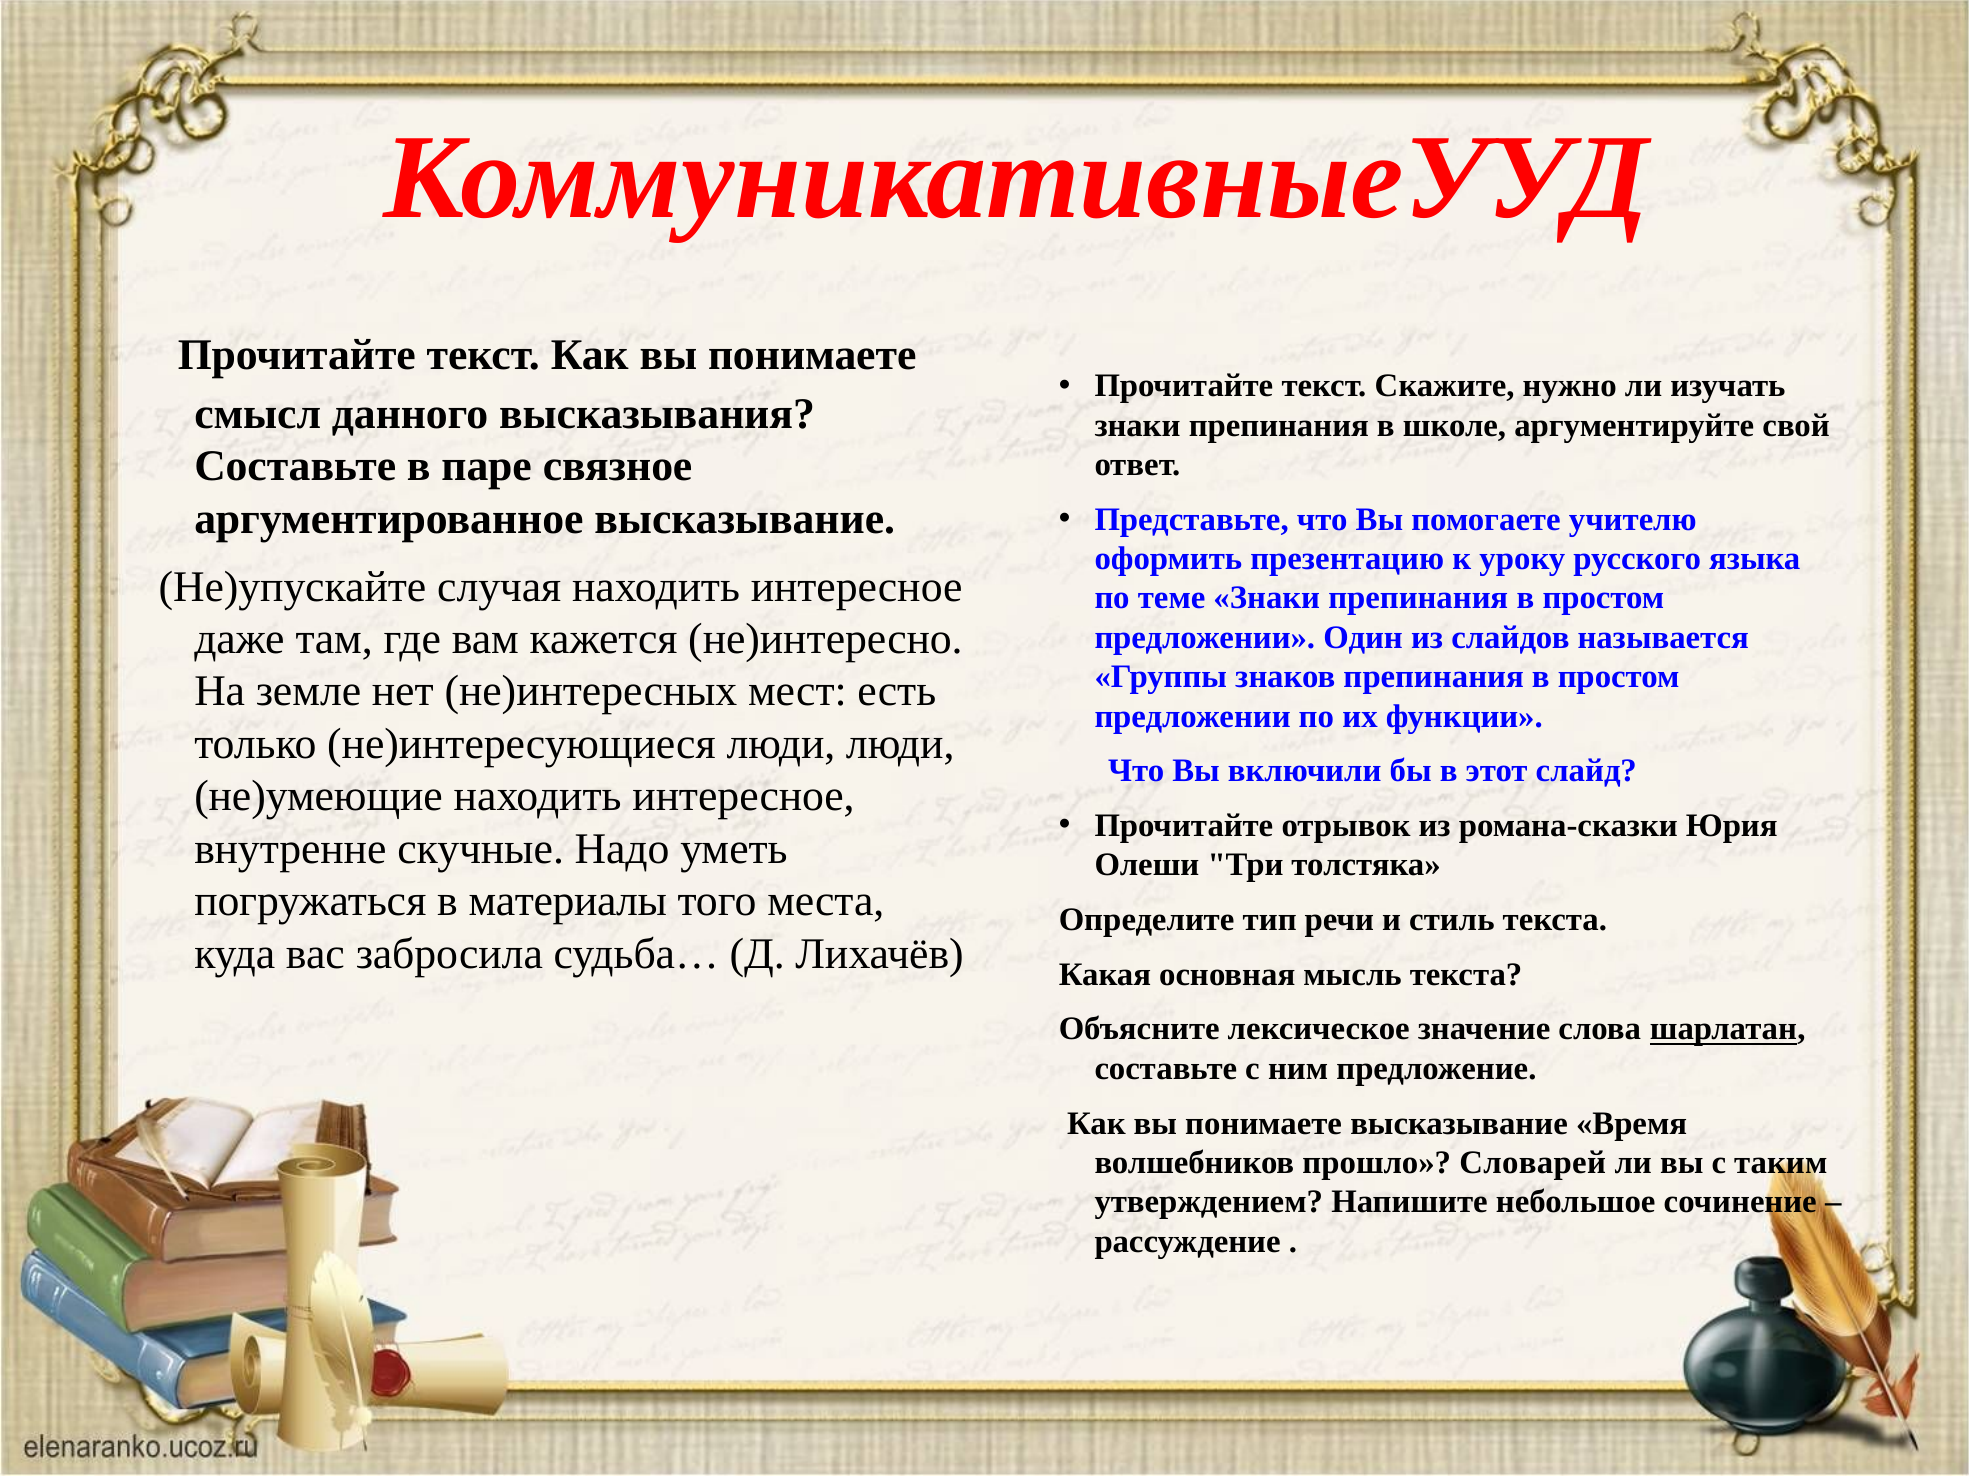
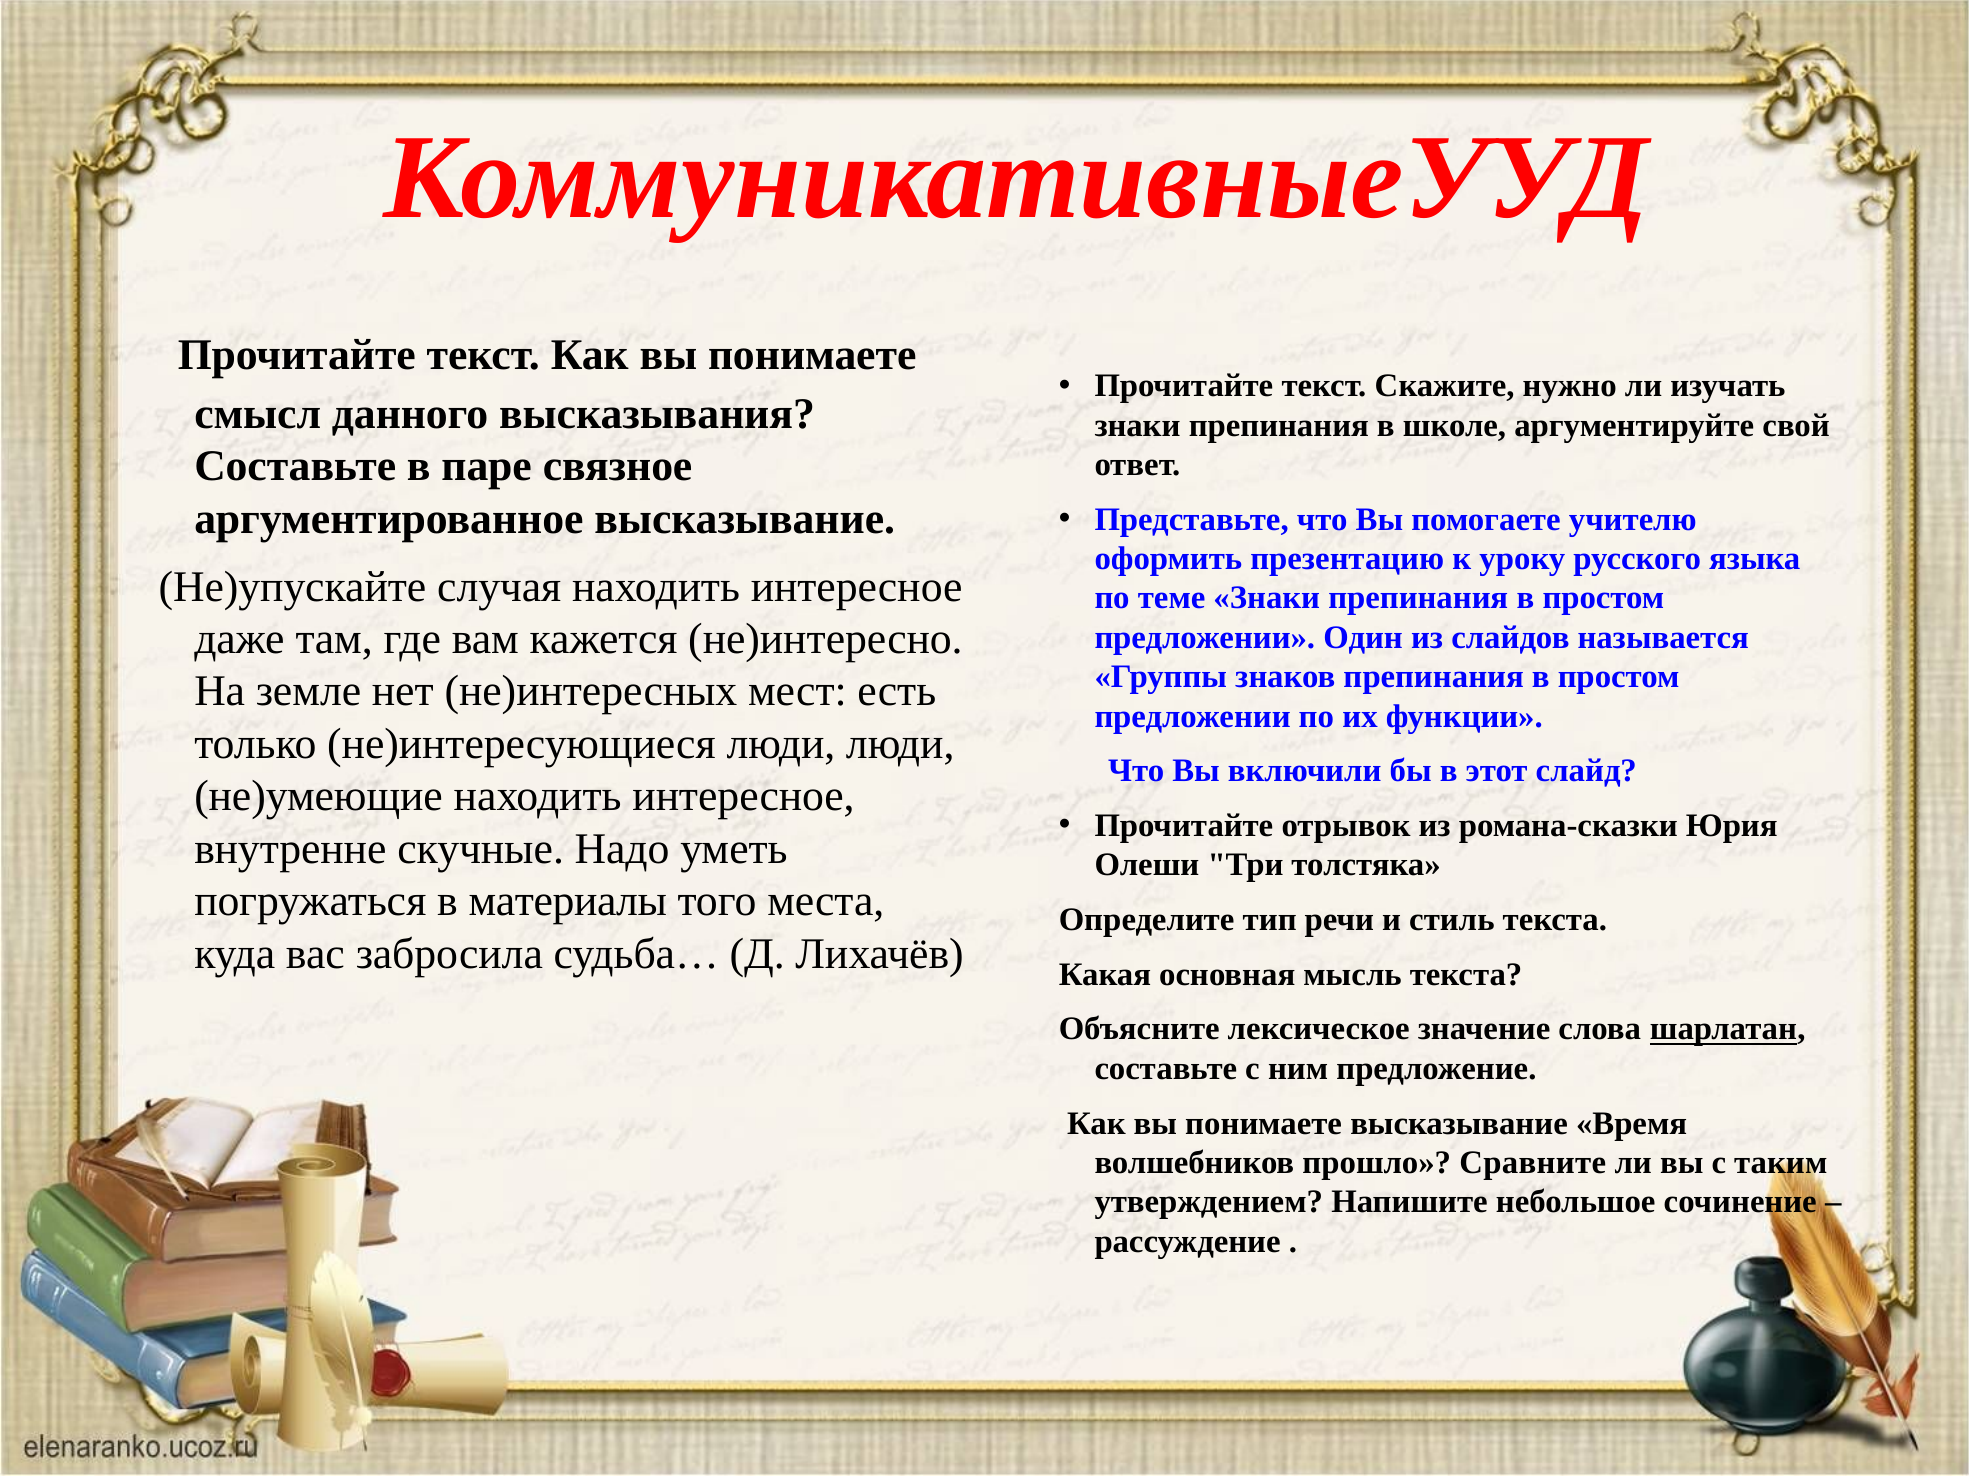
Словарей: Словарей -> Сравните
